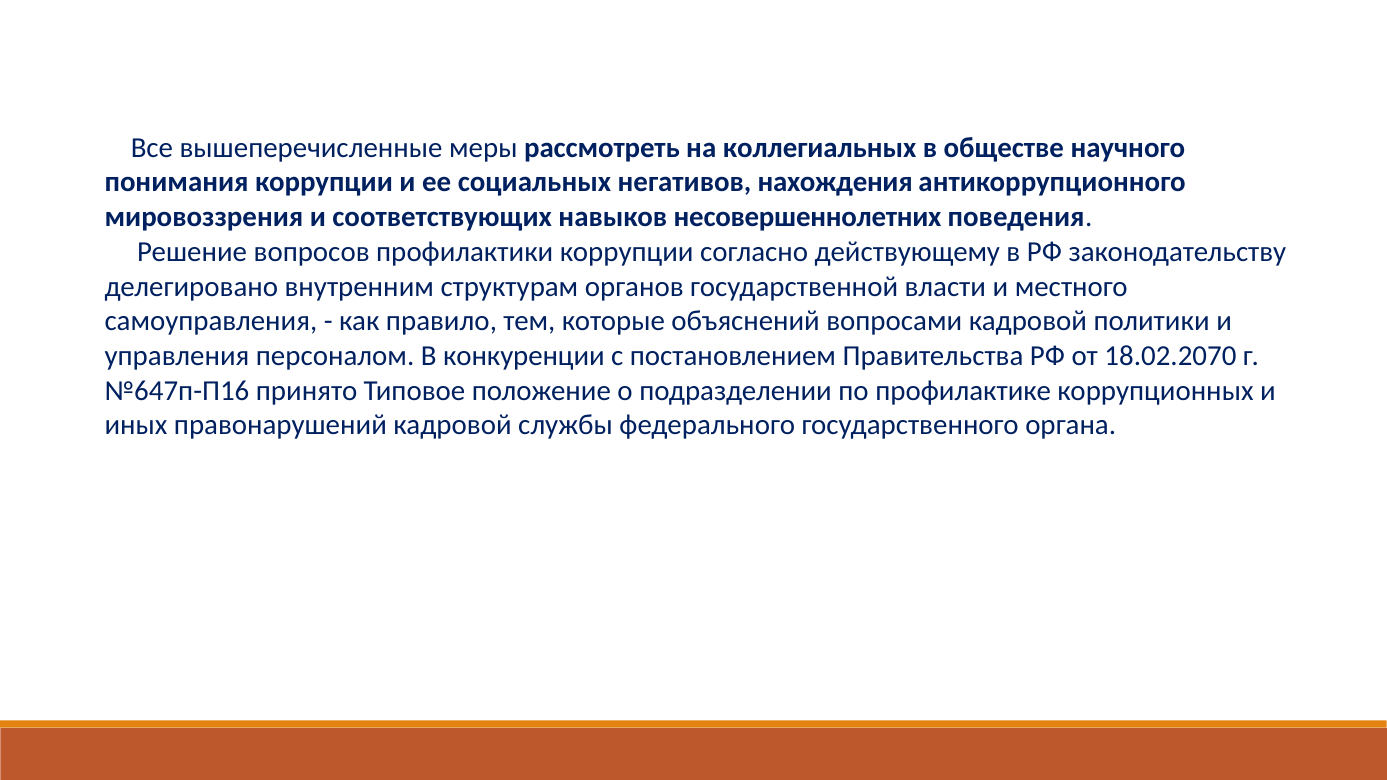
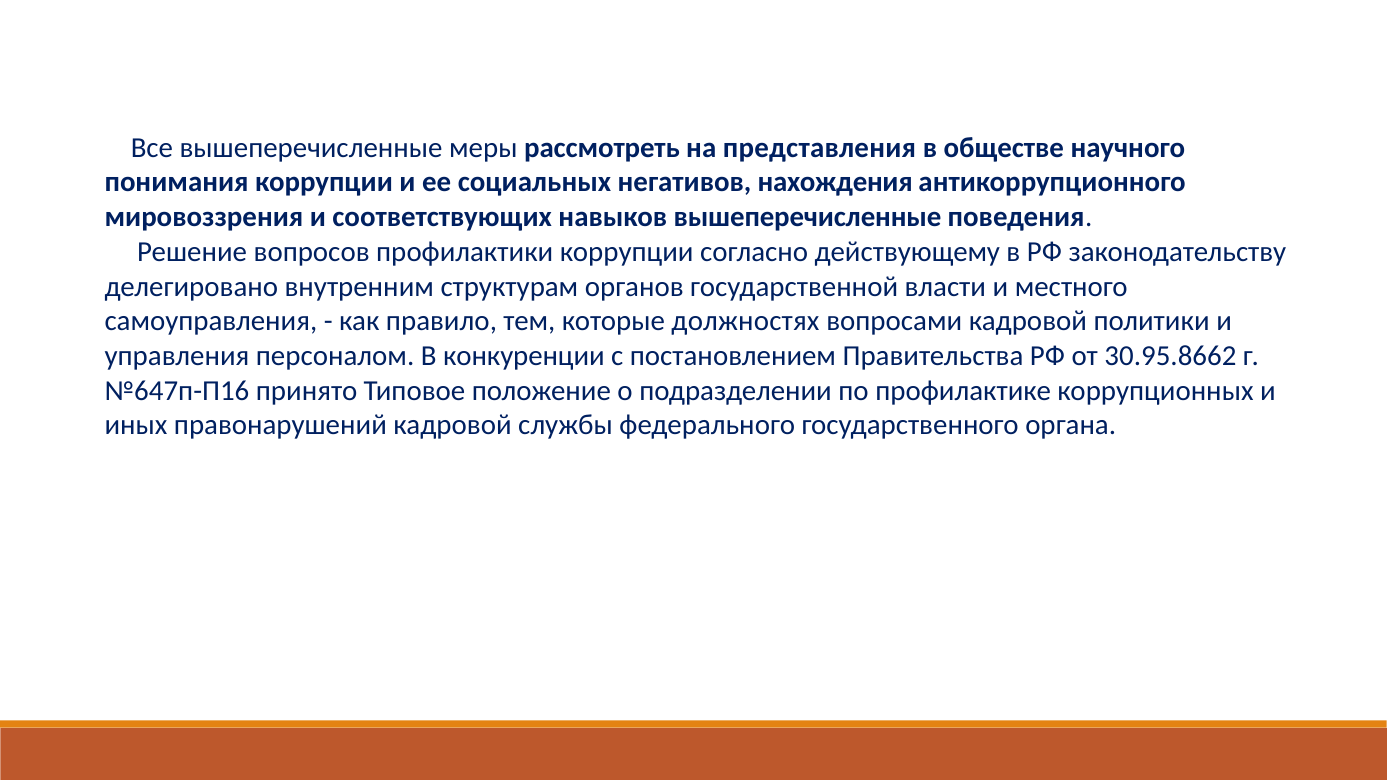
коллегиальных: коллегиальных -> представления
навыков несовершеннолетних: несовершеннолетних -> вышеперечисленные
объяснений: объяснений -> должностях
18.02.2070: 18.02.2070 -> 30.95.8662
